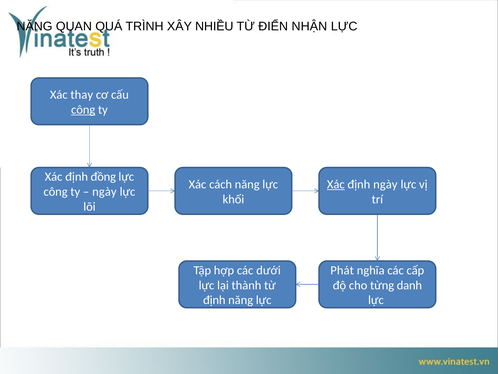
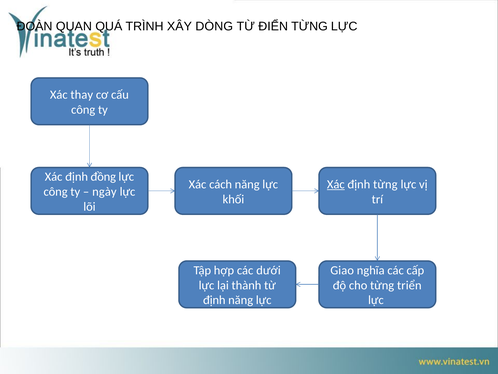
NĂNG at (35, 26): NĂNG -> ĐOÀN
NHIỀU: NHIỀU -> DÒNG
ĐIỂN NHẬN: NHẬN -> TỪNG
công at (83, 109) underline: present -> none
định ngày: ngày -> từng
Phát: Phát -> Giao
danh: danh -> triển
